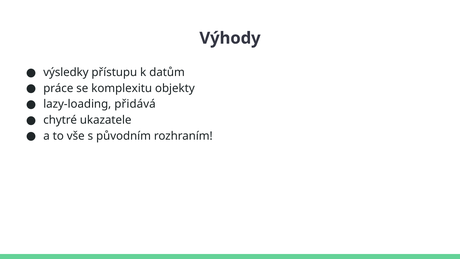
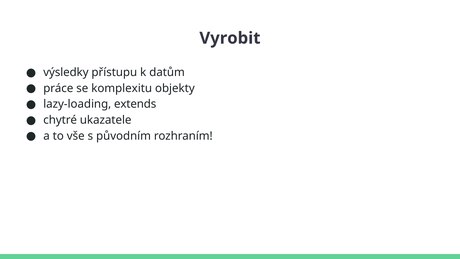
Výhody: Výhody -> Vyrobit
přidává: přidává -> extends
